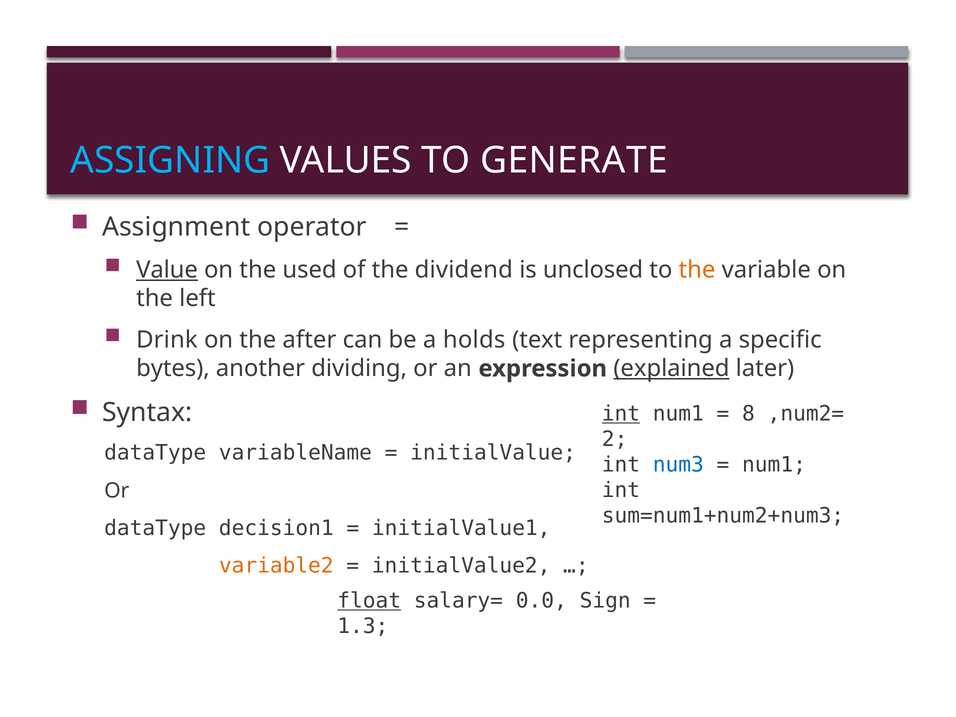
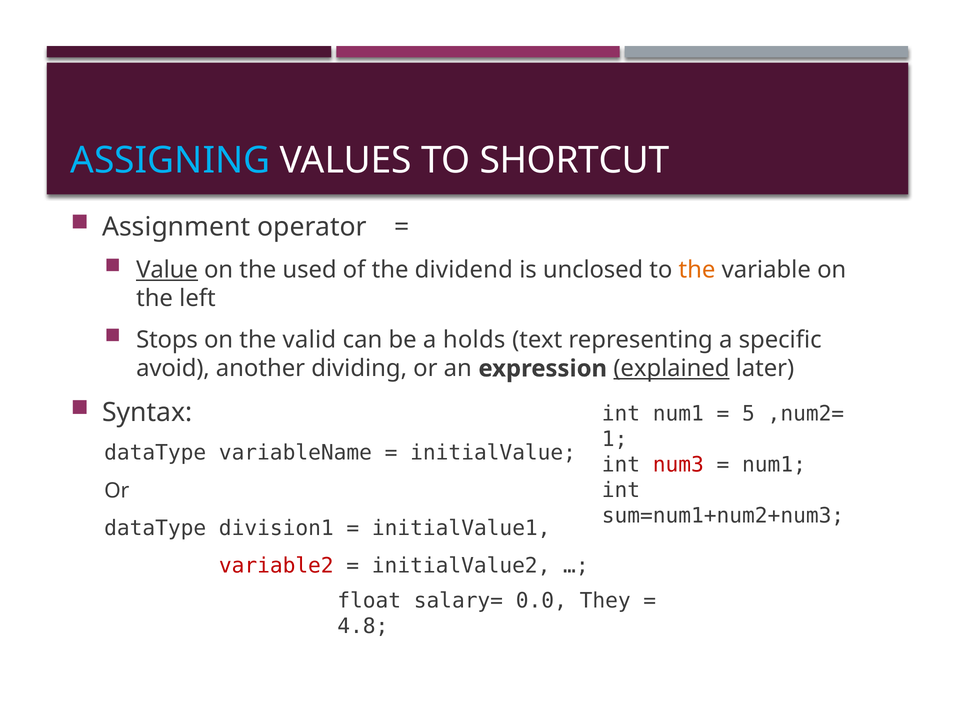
GENERATE: GENERATE -> SHORTCUT
Drink: Drink -> Stops
after: after -> valid
bytes: bytes -> avoid
int at (621, 414) underline: present -> none
8: 8 -> 5
2: 2 -> 1
num3 colour: blue -> red
decision1: decision1 -> division1
variable2 colour: orange -> red
float underline: present -> none
Sign: Sign -> They
1.3: 1.3 -> 4.8
